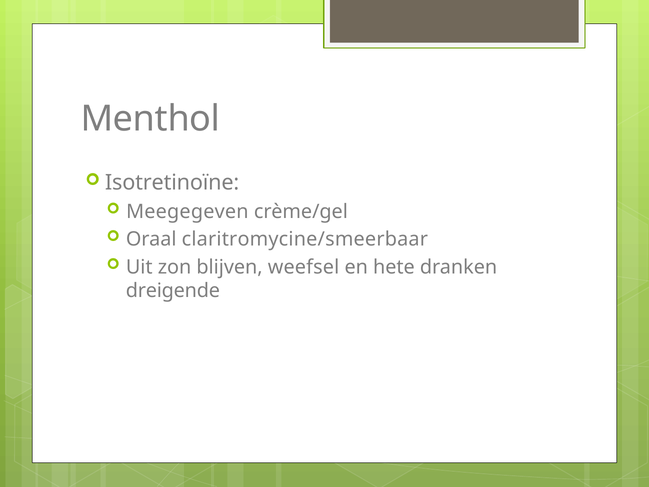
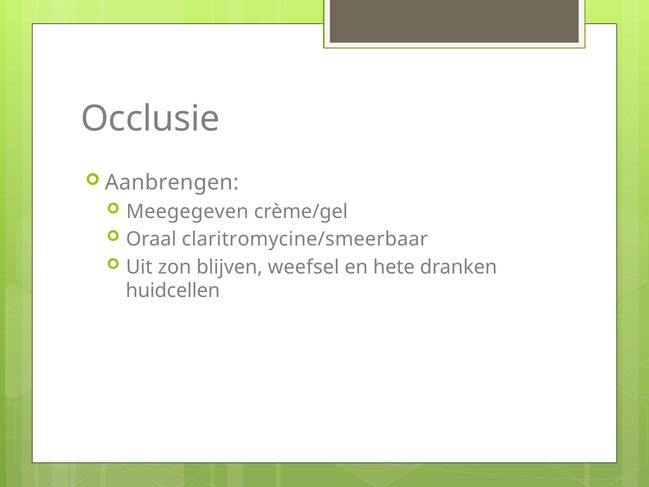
Menthol: Menthol -> Occlusie
Isotretinoïne: Isotretinoïne -> Aanbrengen
dreigende: dreigende -> huidcellen
